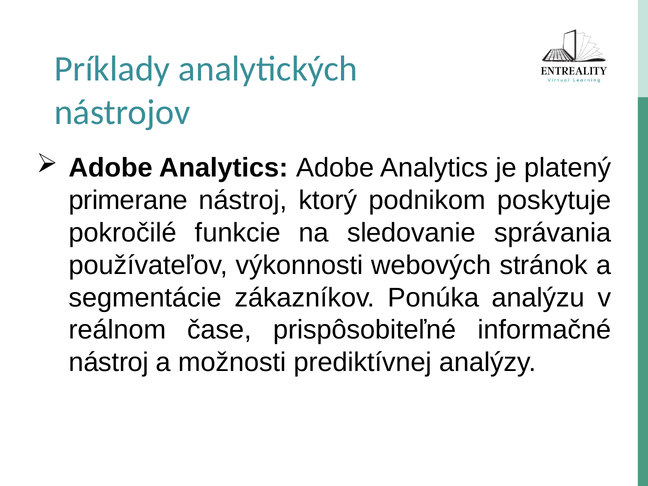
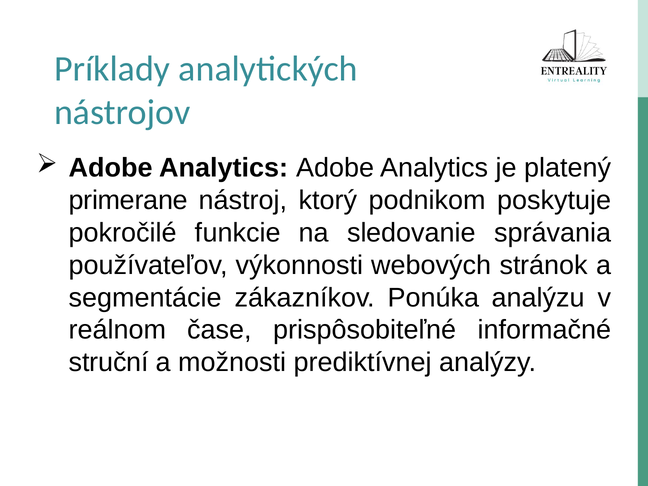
nástroj at (109, 362): nástroj -> struční
